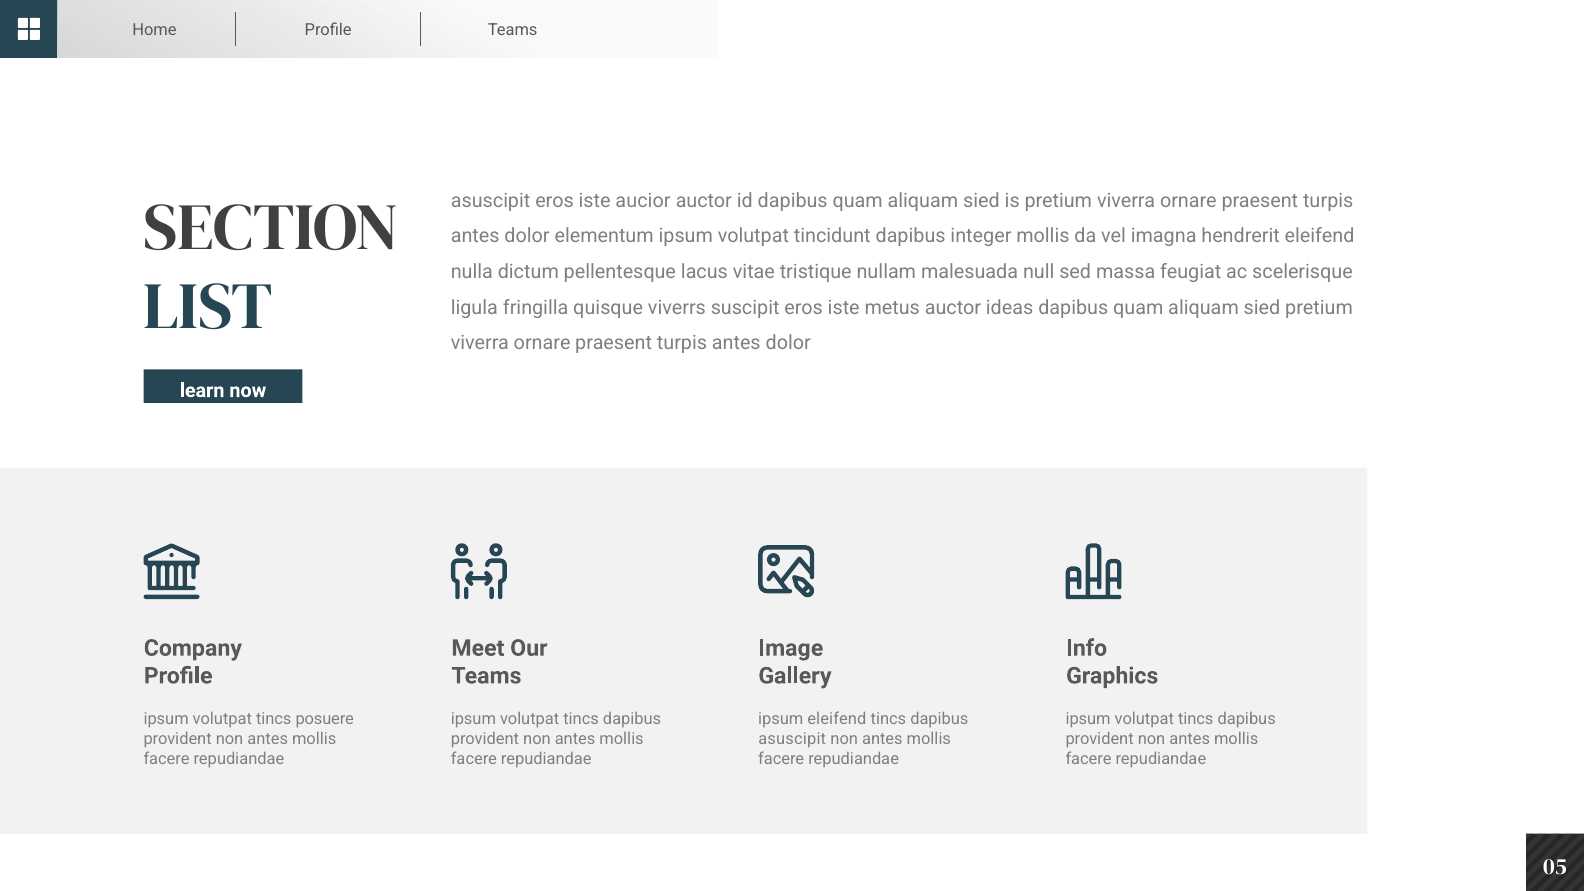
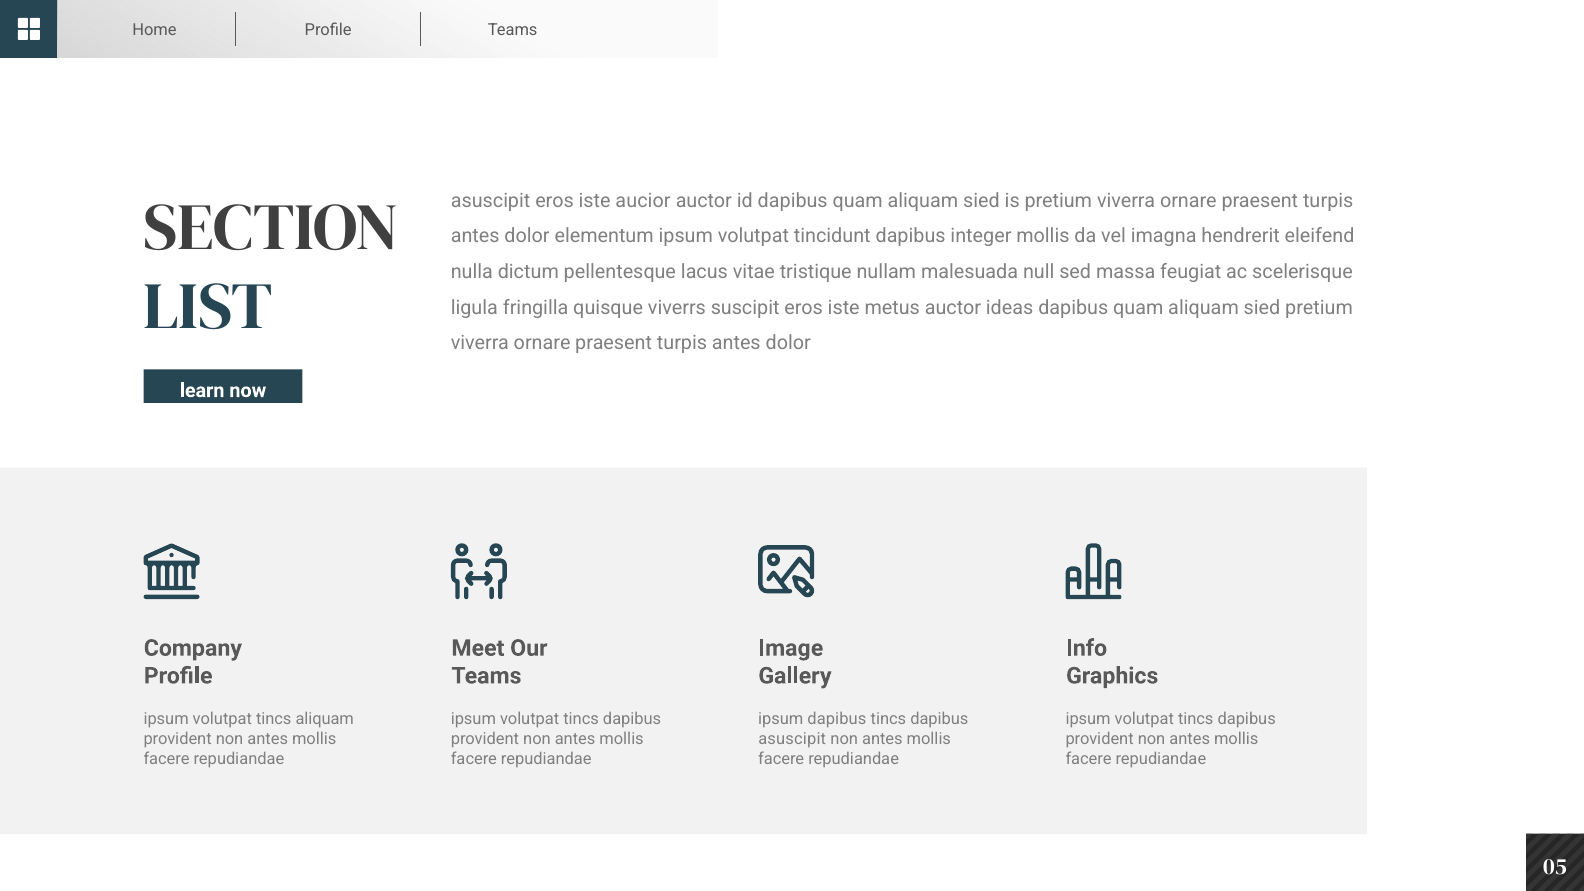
tincs posuere: posuere -> aliquam
ipsum eleifend: eleifend -> dapibus
